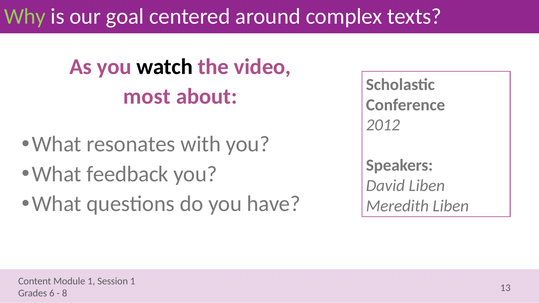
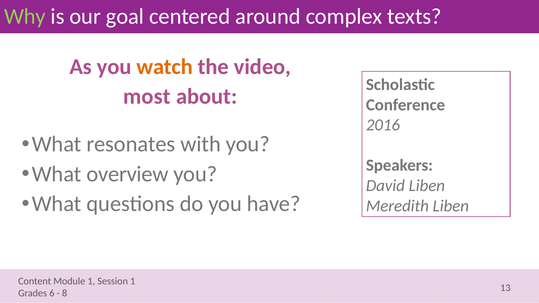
watch colour: black -> orange
2012: 2012 -> 2016
feedback: feedback -> overview
